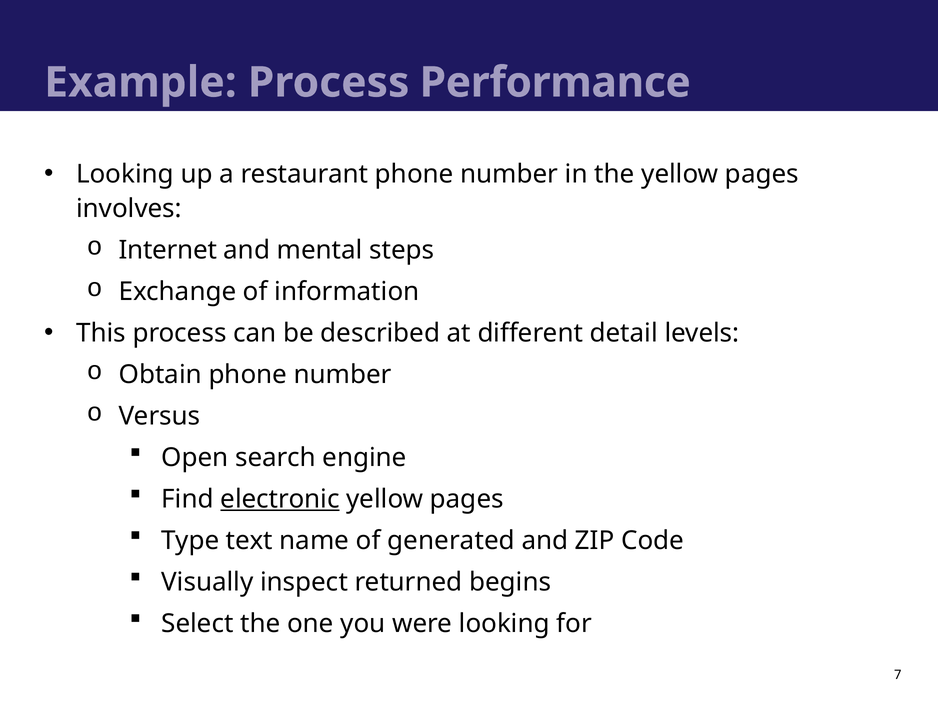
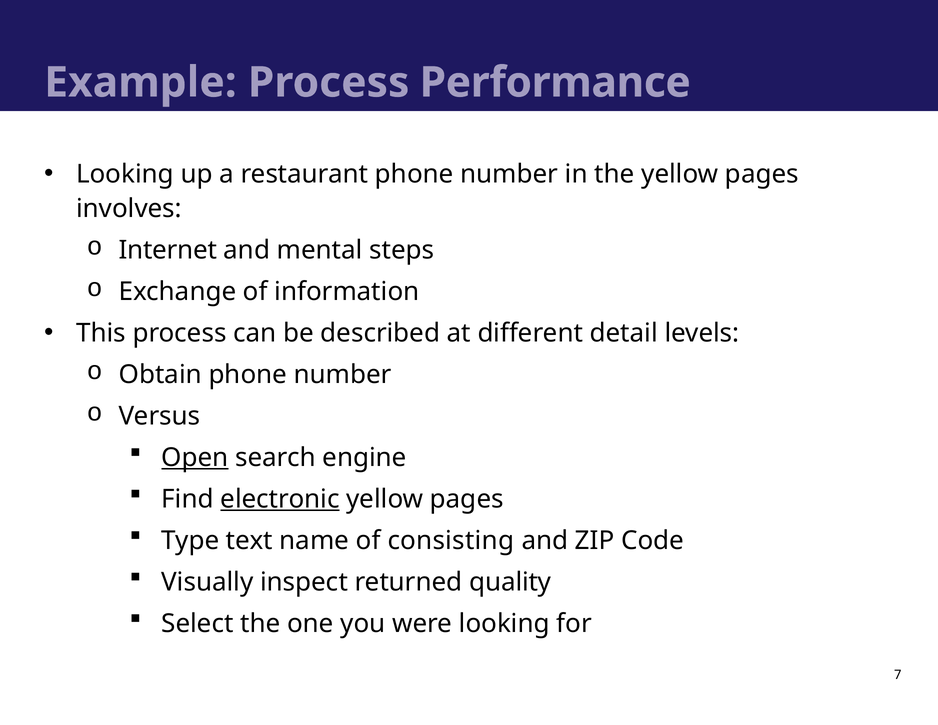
Open underline: none -> present
generated: generated -> consisting
begins: begins -> quality
